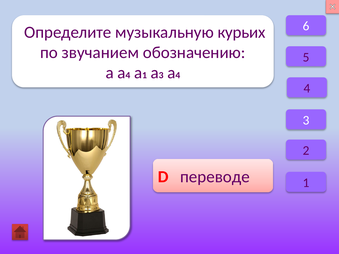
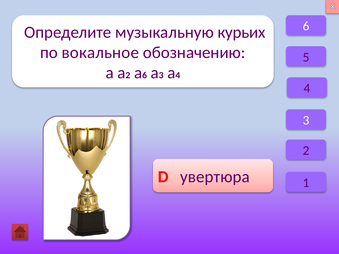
звучанием: звучанием -> вокальное
a a 4: 4 -> 2
a 1: 1 -> 6
переводе: переводе -> увертюра
